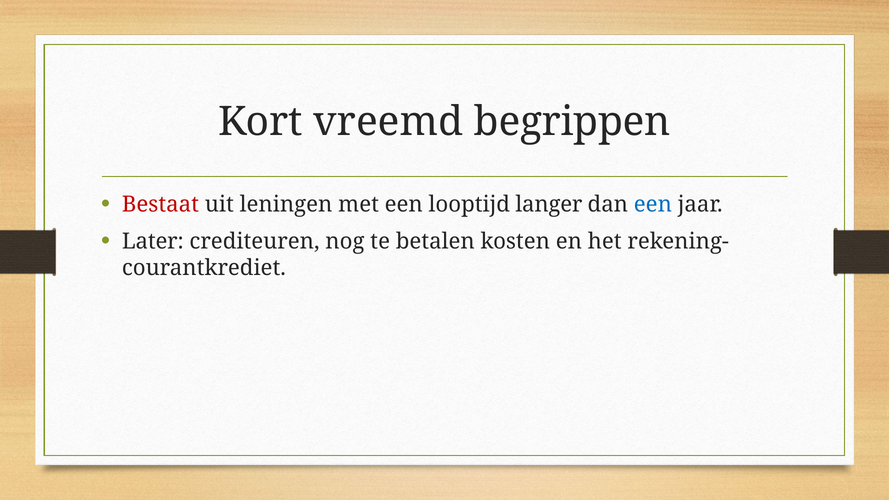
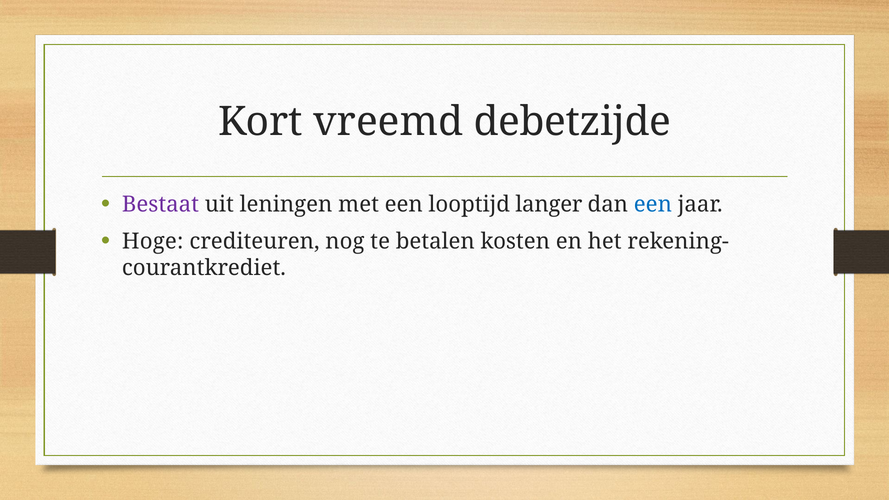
begrippen: begrippen -> debetzijde
Bestaat colour: red -> purple
Later: Later -> Hoge
